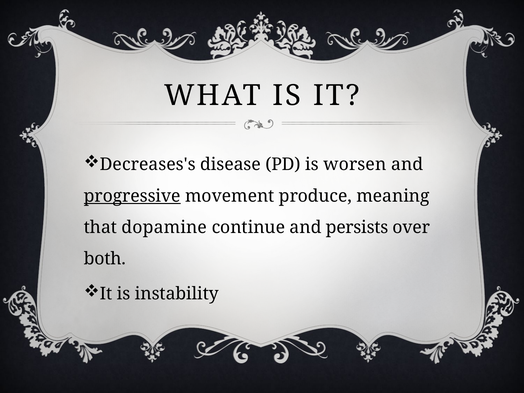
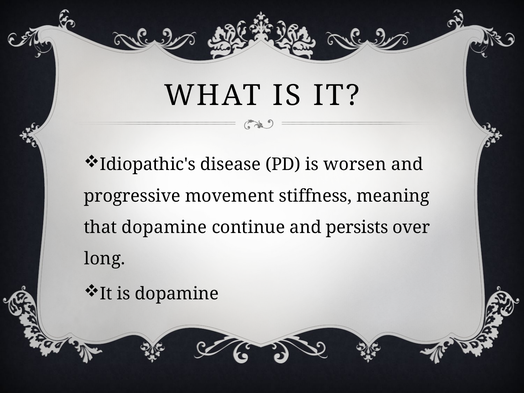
Decreases's: Decreases's -> Idiopathic's
progressive underline: present -> none
produce: produce -> stiffness
both: both -> long
is instability: instability -> dopamine
